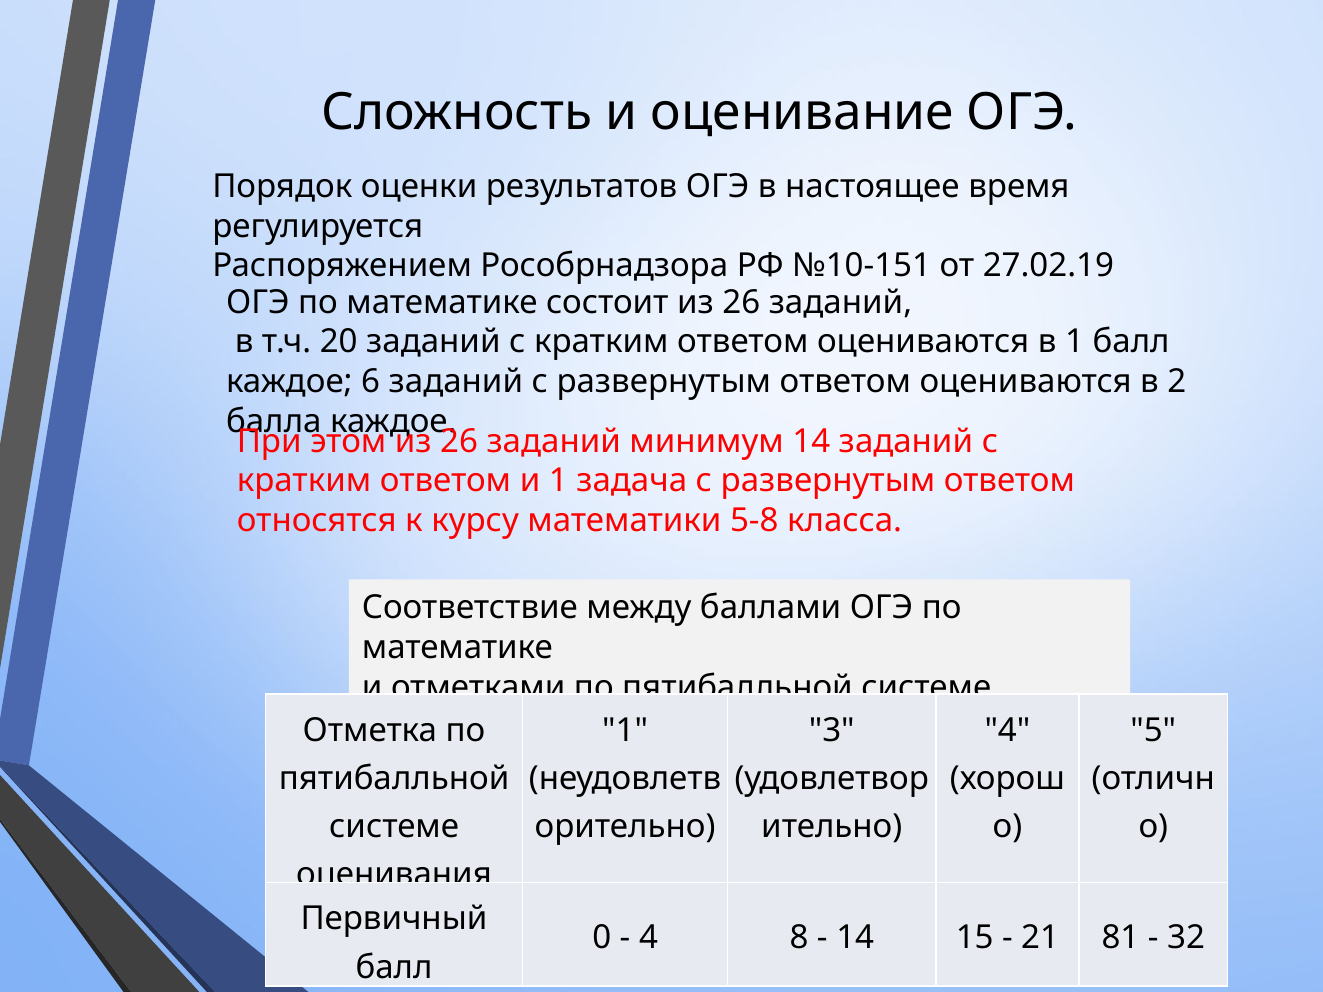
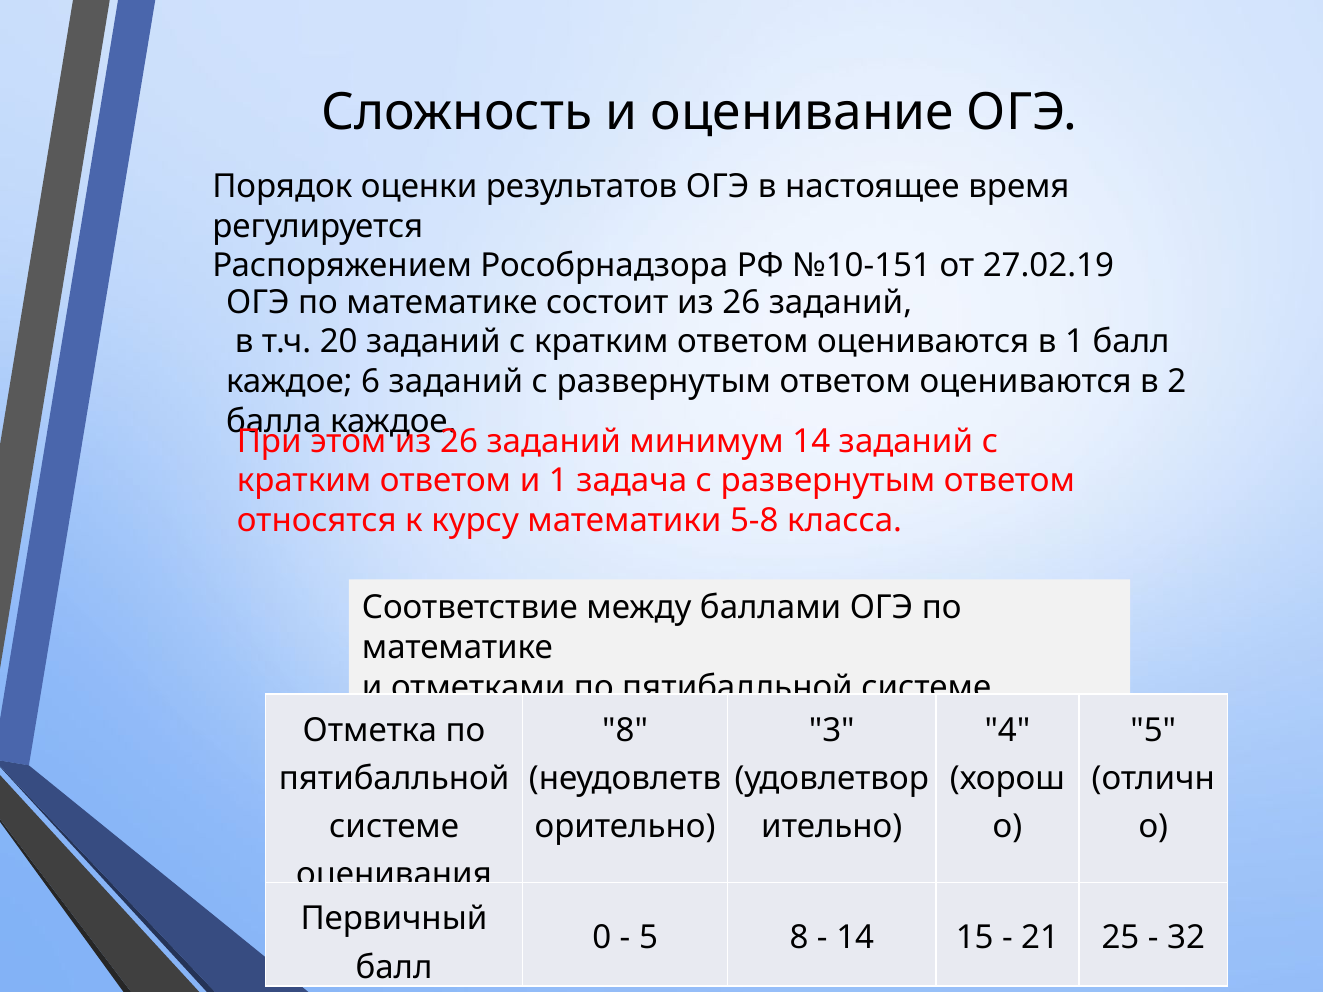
1 at (625, 731): 1 -> 8
4 at (649, 938): 4 -> 5
81: 81 -> 25
